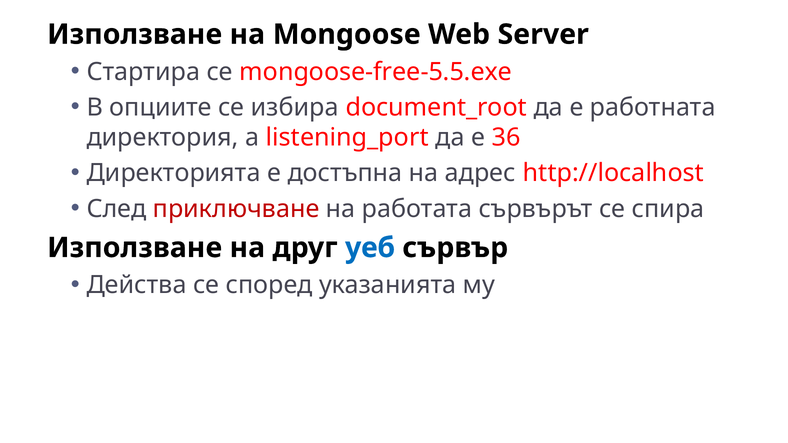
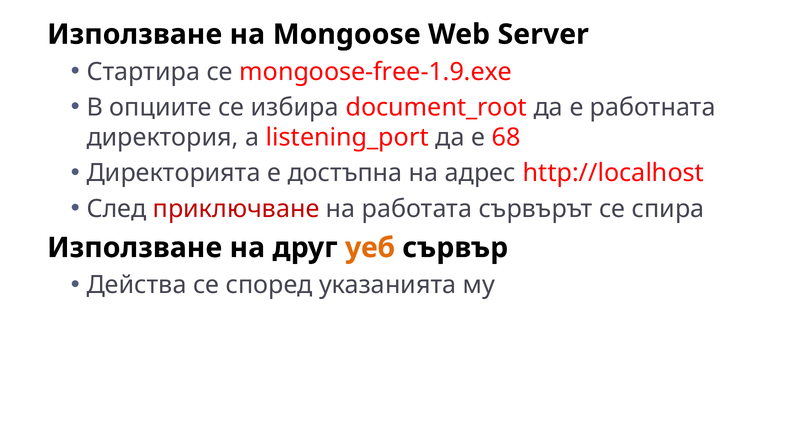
mongoose-free-5.5.exe: mongoose-free-5.5.exe -> mongoose-free-1.9.exe
36: 36 -> 68
уеб colour: blue -> orange
